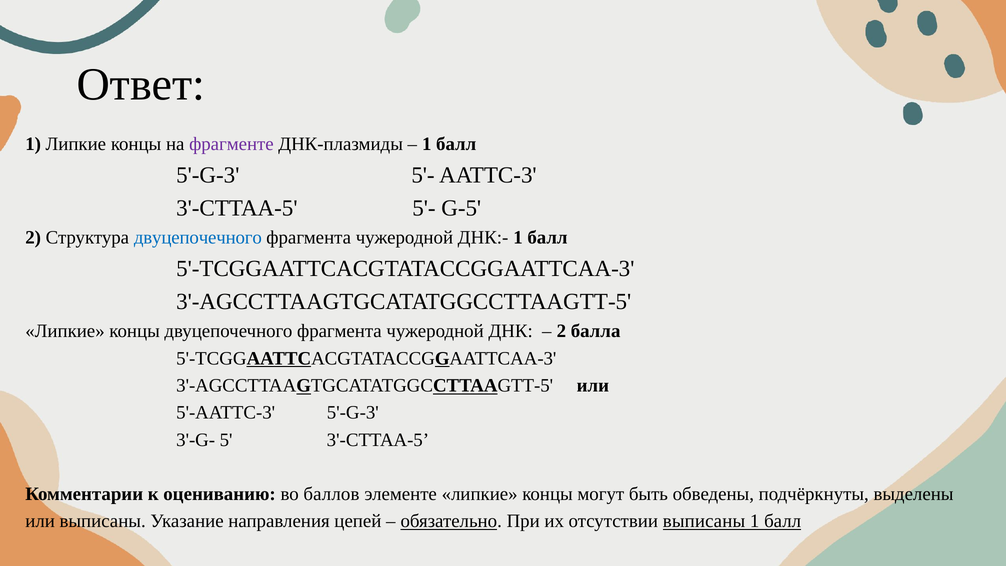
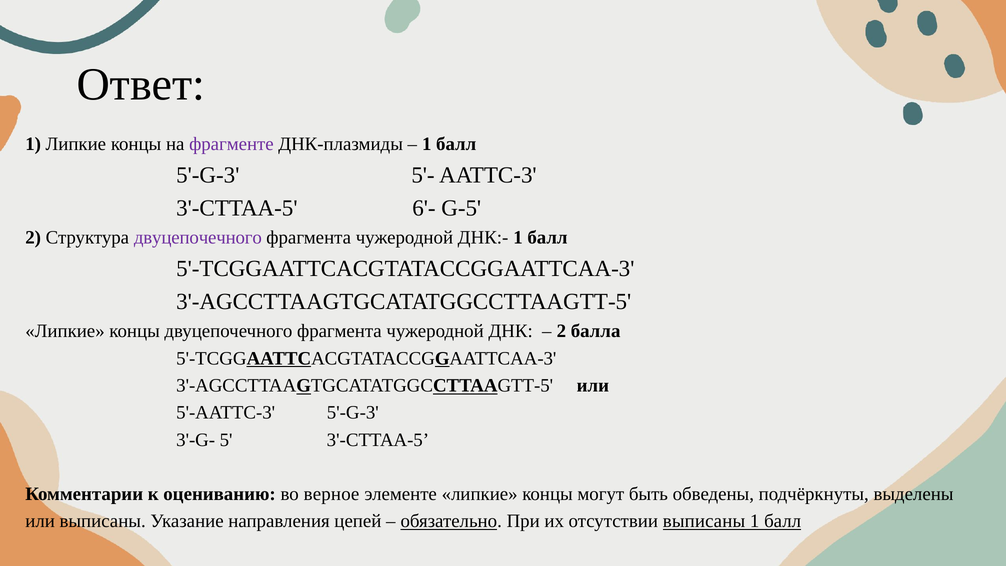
3'-CTTAA-5 5'-: 5'- -> 6'-
двуцепочечного at (198, 238) colour: blue -> purple
баллов: баллов -> верное
